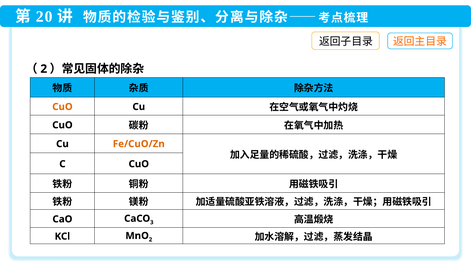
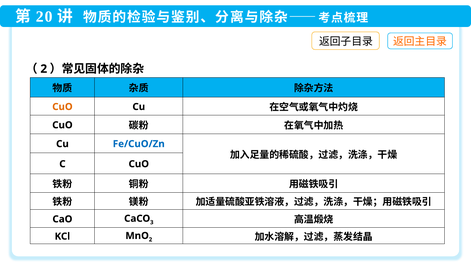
Fe/CuO/Zn colour: orange -> blue
